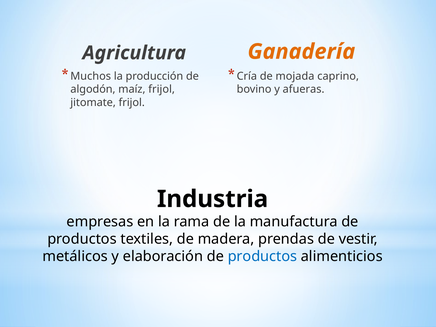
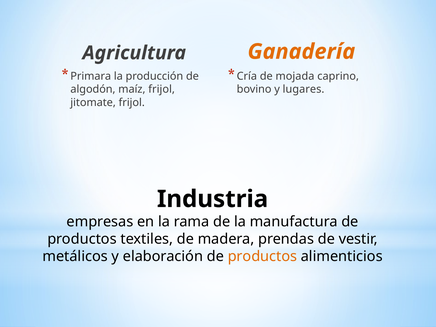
Muchos: Muchos -> Primara
afueras: afueras -> lugares
productos at (262, 257) colour: blue -> orange
